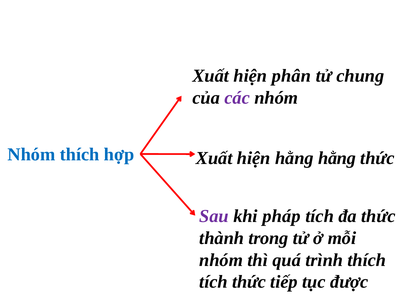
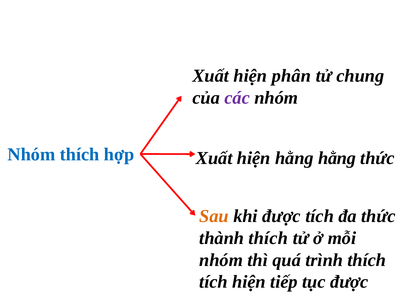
Sau colour: purple -> orange
khi pháp: pháp -> được
thành trong: trong -> thích
tích thức: thức -> hiện
